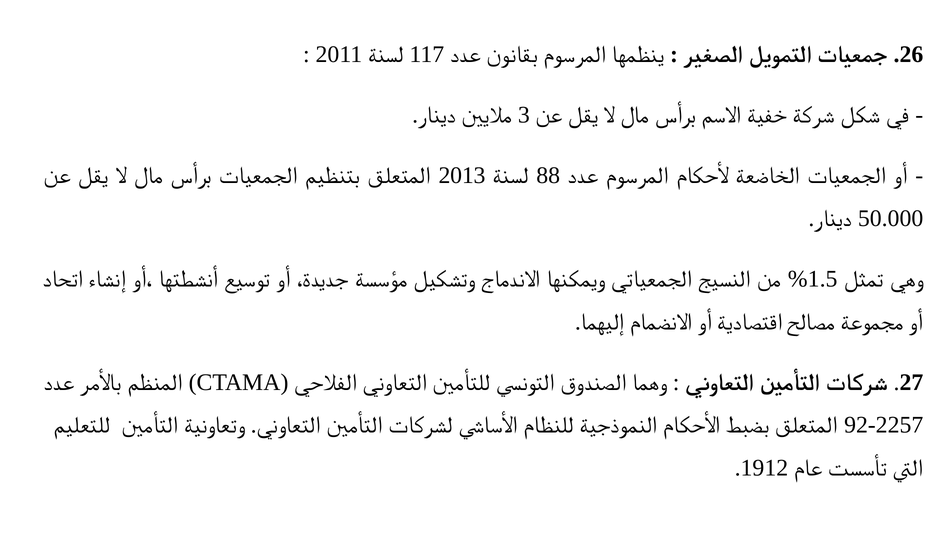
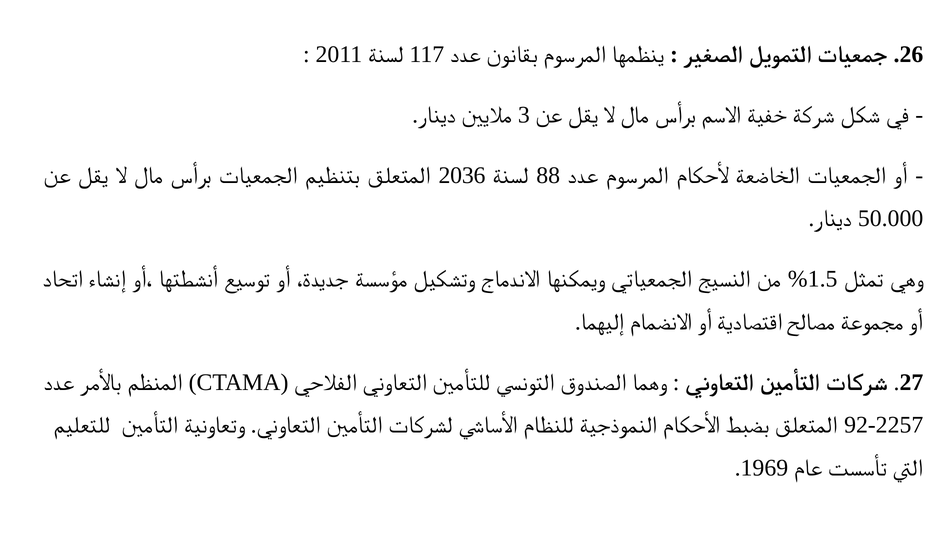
2013: 2013 -> 2036
1912: 1912 -> 1969
